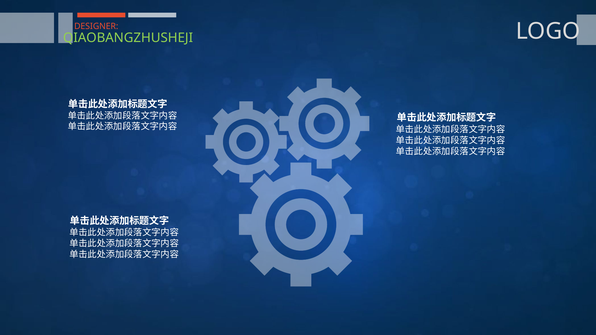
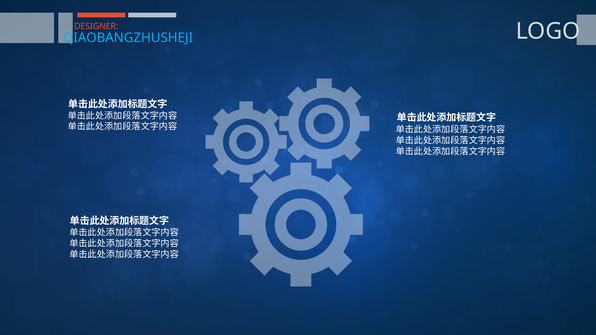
QIAOBANGZHUSHEJI colour: light green -> light blue
